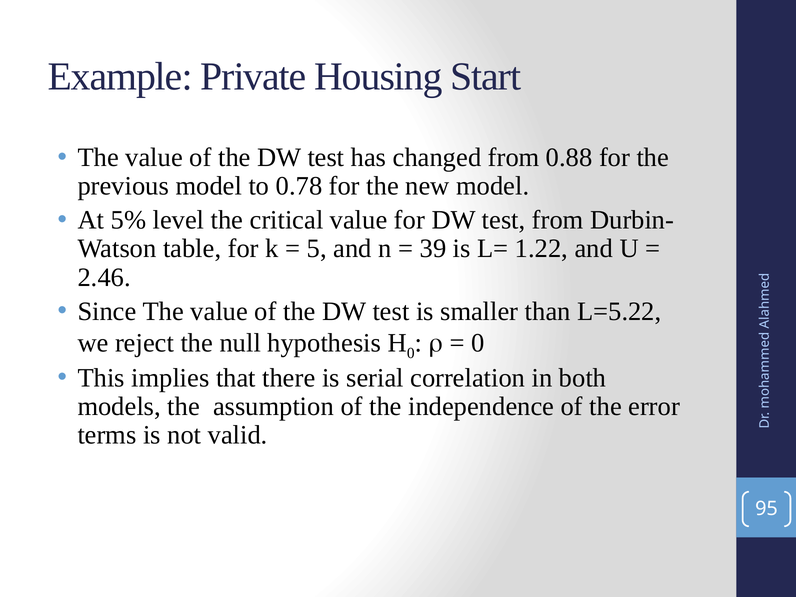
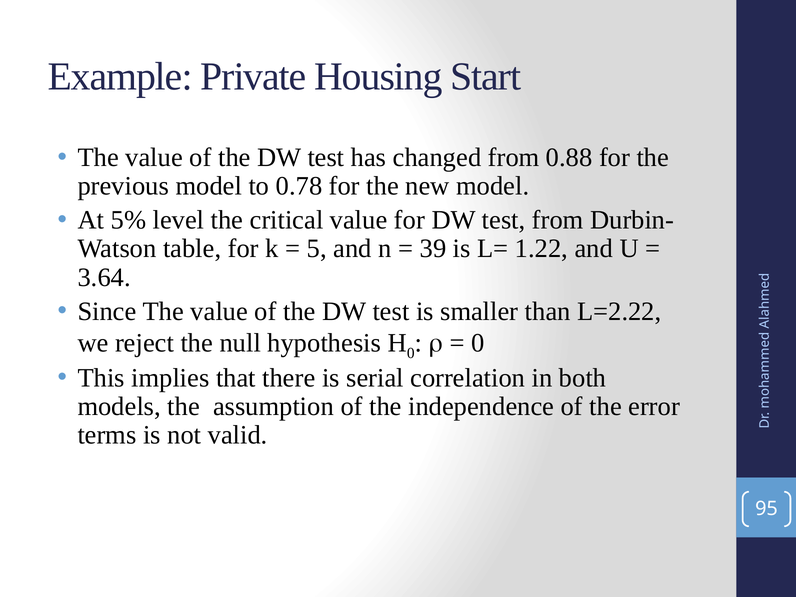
2.46: 2.46 -> 3.64
L=5.22: L=5.22 -> L=2.22
